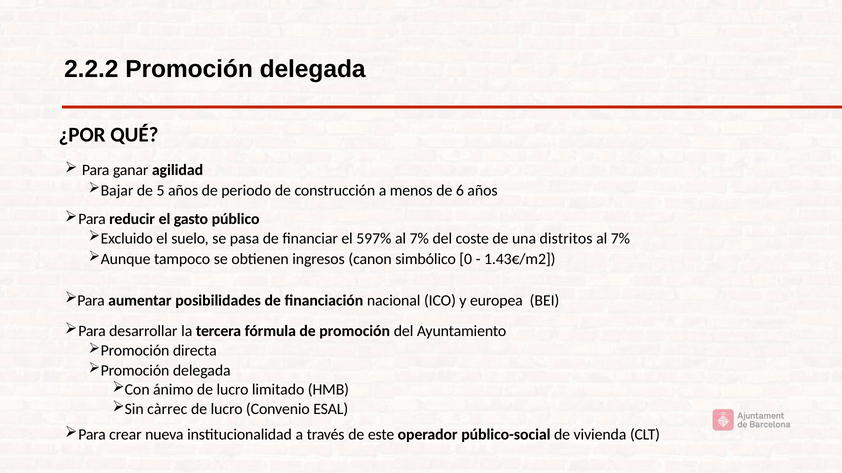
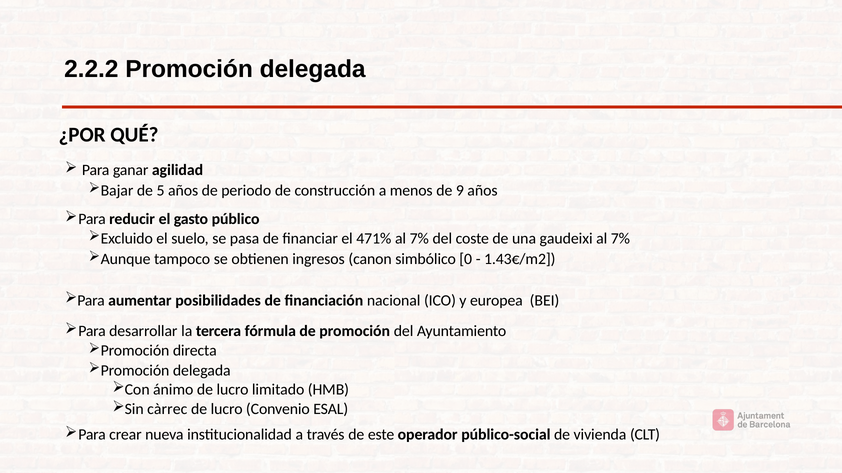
6: 6 -> 9
597%: 597% -> 471%
distritos: distritos -> gaudeixi
